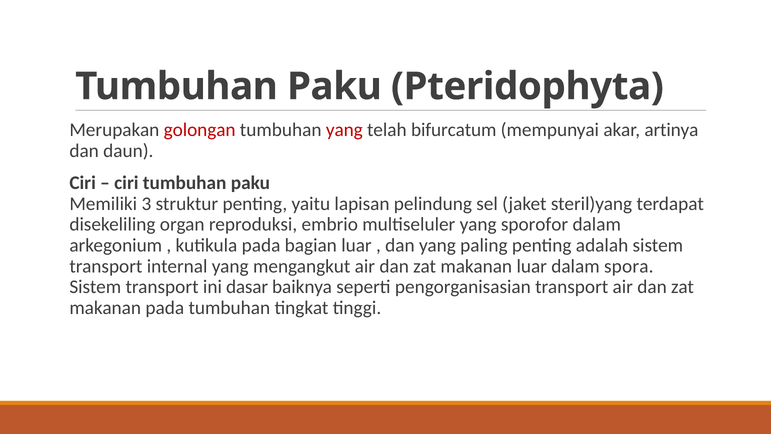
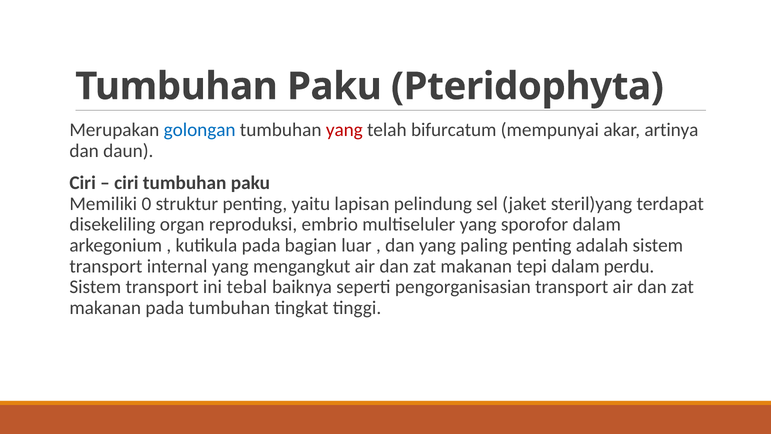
golongan colour: red -> blue
3: 3 -> 0
makanan luar: luar -> tepi
spora: spora -> perdu
dasar: dasar -> tebal
